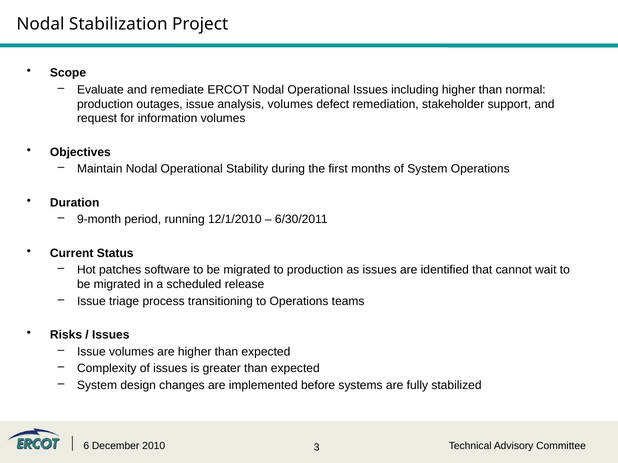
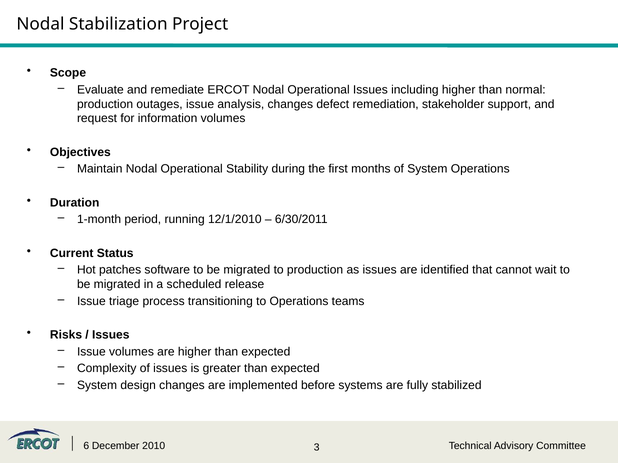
analysis volumes: volumes -> changes
9-month: 9-month -> 1-month
